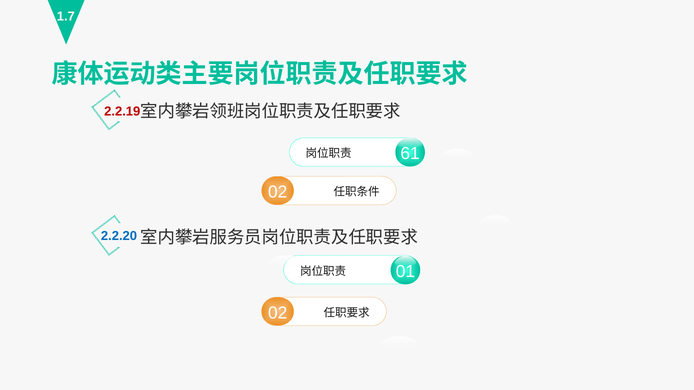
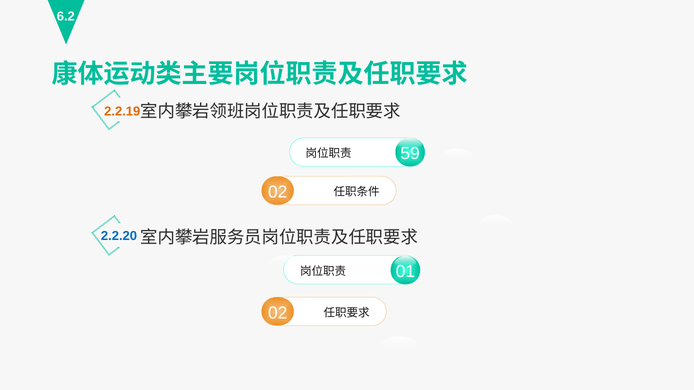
1.7: 1.7 -> 6.2
2.2.19 colour: red -> orange
61: 61 -> 59
